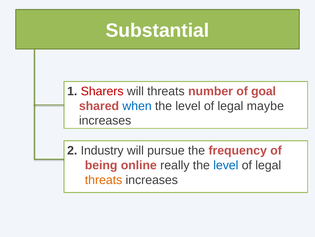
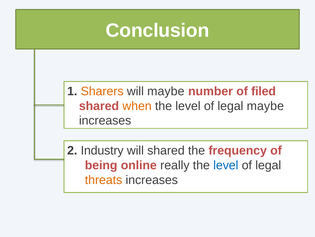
Substantial: Substantial -> Conclusion
Sharers colour: red -> orange
will threats: threats -> maybe
goal: goal -> filed
when colour: blue -> orange
will pursue: pursue -> shared
